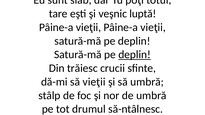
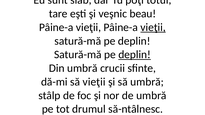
veşnic luptă: luptă -> beau
vieţii at (153, 27) underline: none -> present
Din trăiesc: trăiesc -> umbră
